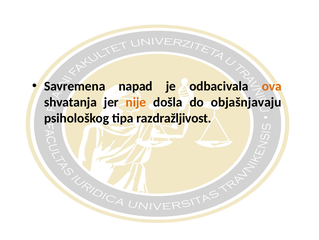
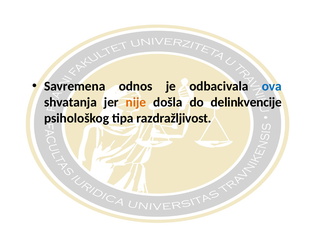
napad: napad -> odnos
ova colour: orange -> blue
objašnjavaju: objašnjavaju -> delinkvencije
